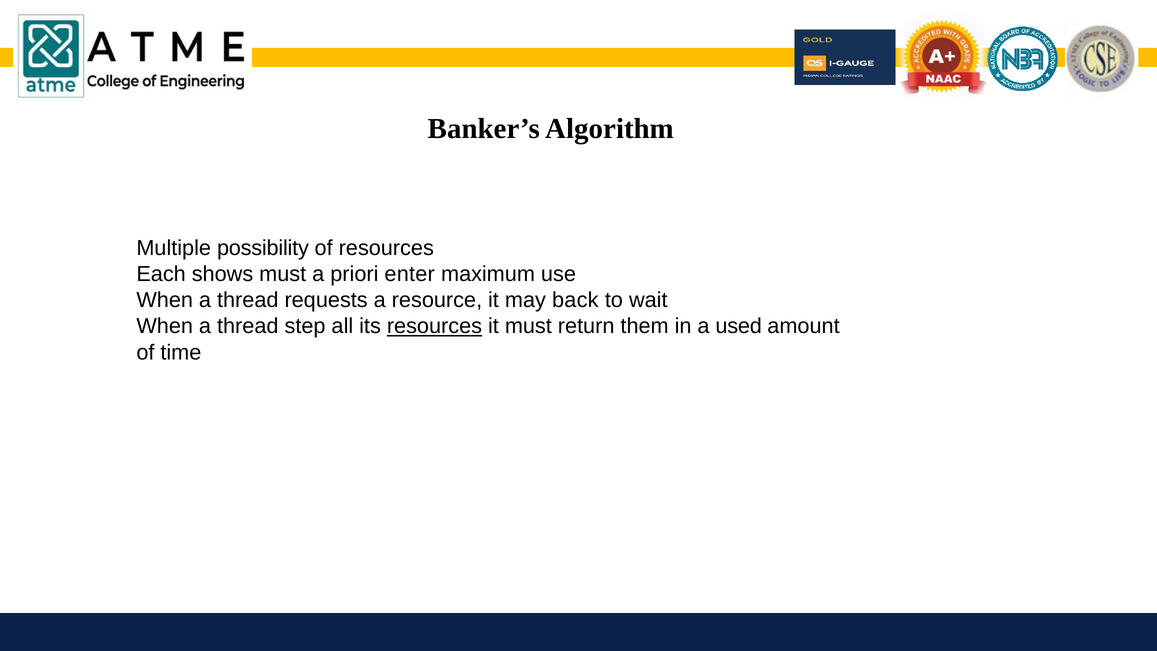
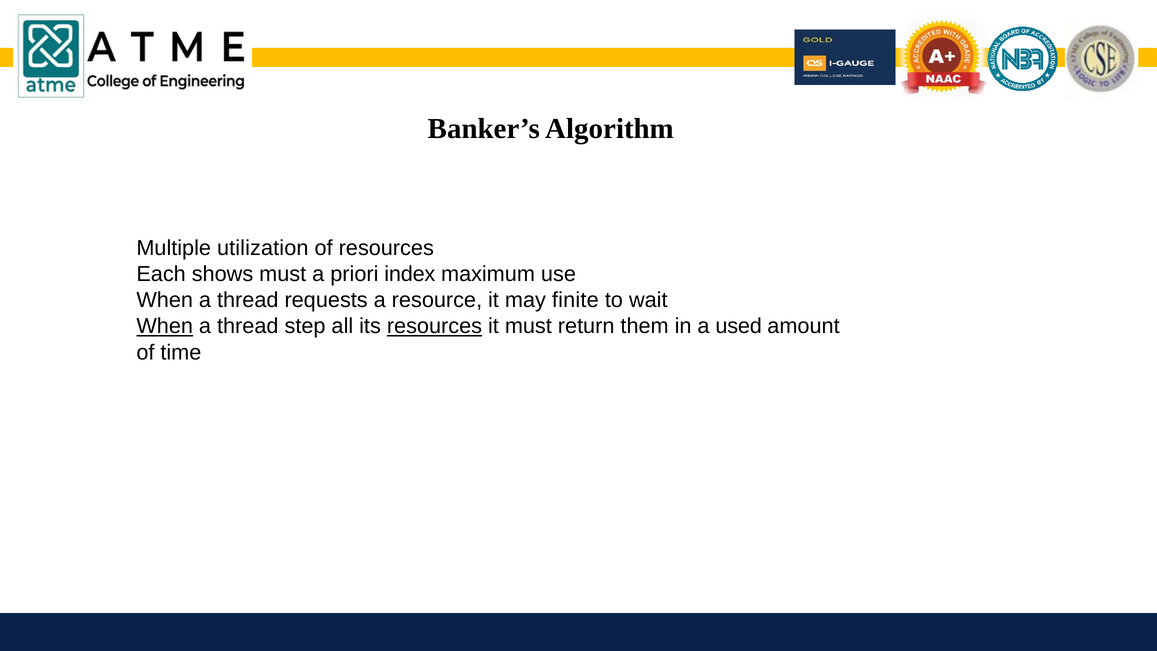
possibility: possibility -> utilization
enter: enter -> index
back: back -> finite
When at (165, 326) underline: none -> present
